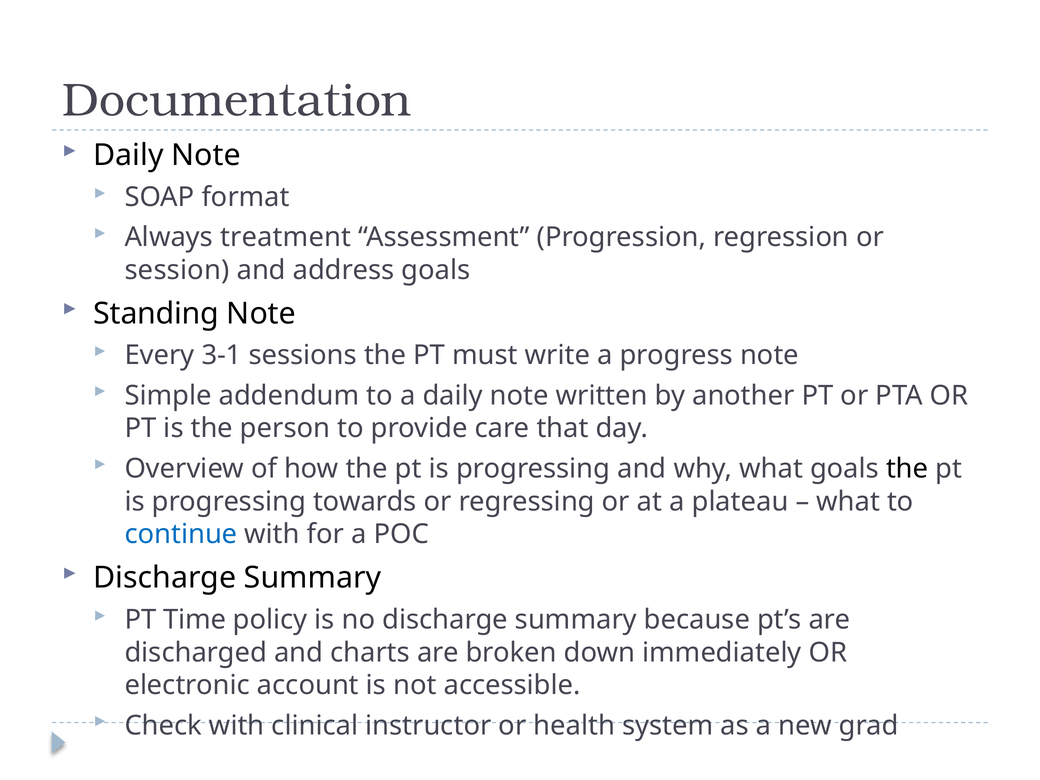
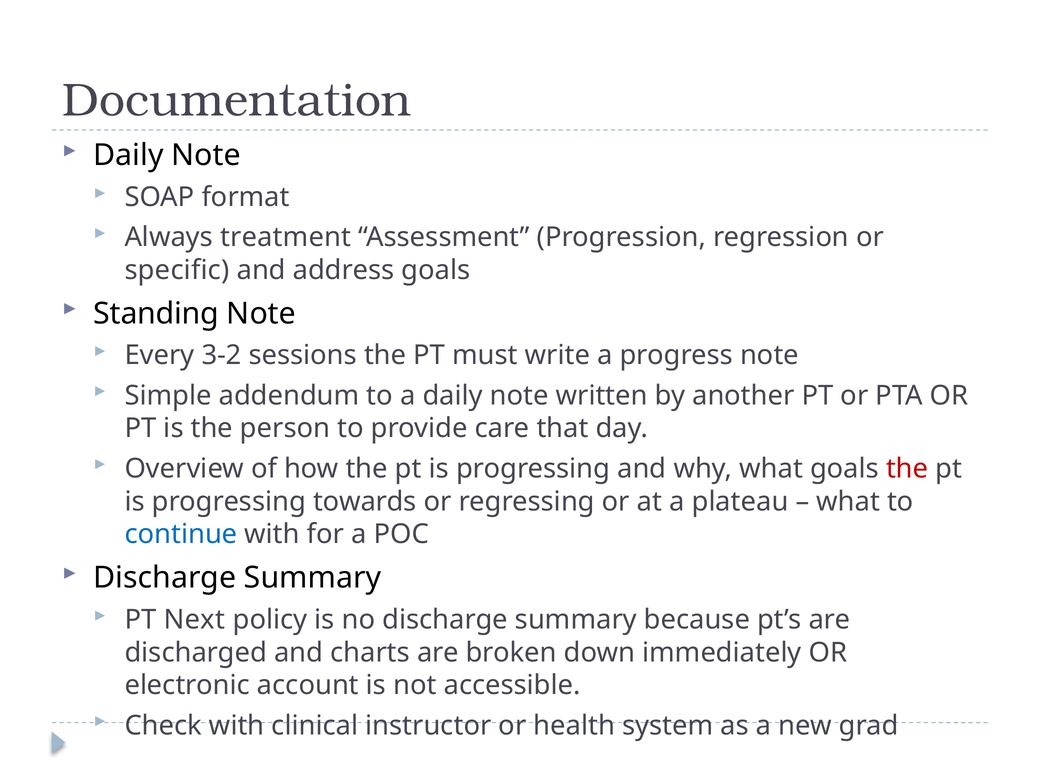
session: session -> specific
3-1: 3-1 -> 3-2
the at (907, 469) colour: black -> red
Time: Time -> Next
